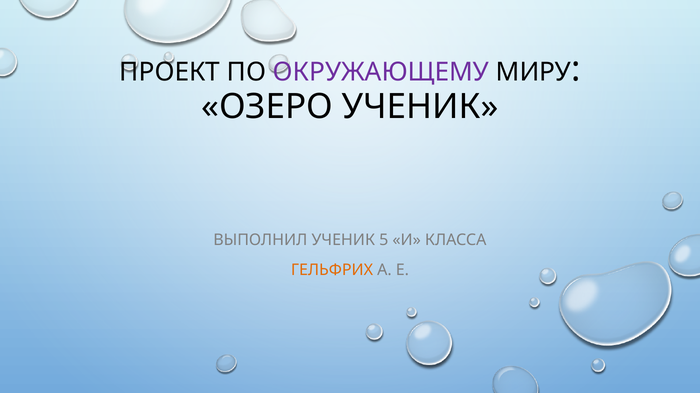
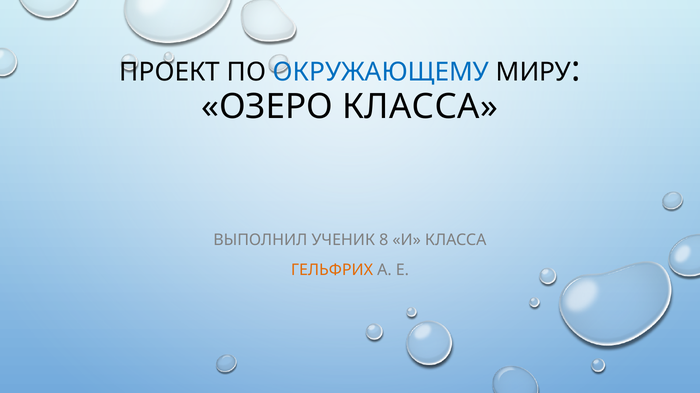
ОКРУЖАЮЩЕМУ colour: purple -> blue
ОЗЕРО УЧЕНИК: УЧЕНИК -> КЛАССА
5: 5 -> 8
